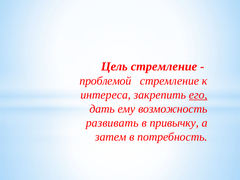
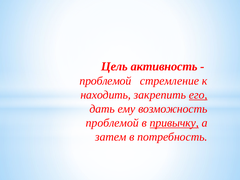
Цель стремление: стремление -> активность
интереса: интереса -> находить
развивать at (112, 123): развивать -> проблемой
привычку underline: none -> present
